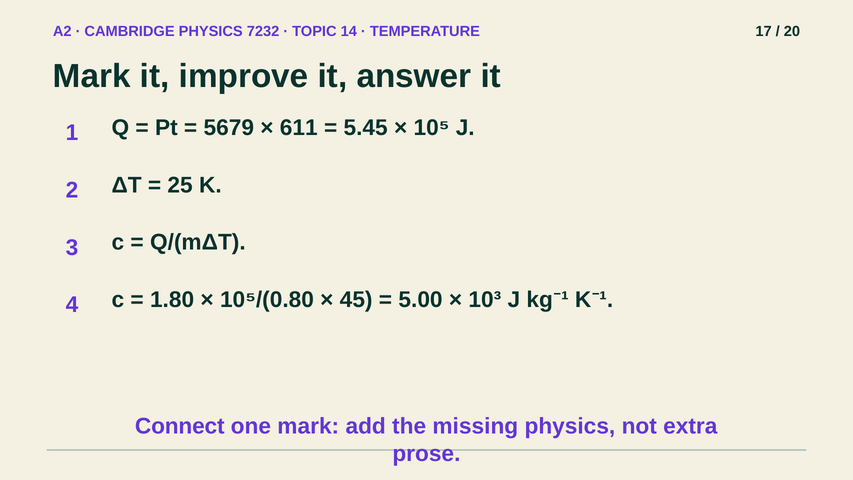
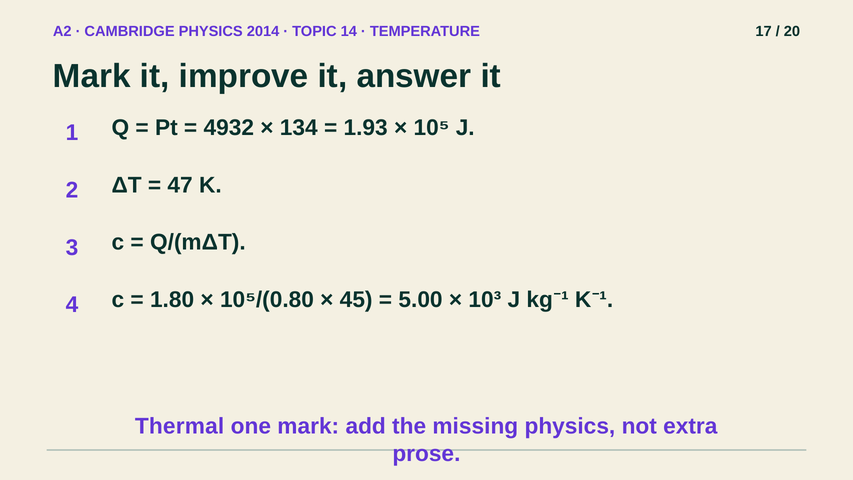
7232: 7232 -> 2014
5679: 5679 -> 4932
611: 611 -> 134
5.45: 5.45 -> 1.93
25: 25 -> 47
Connect: Connect -> Thermal
